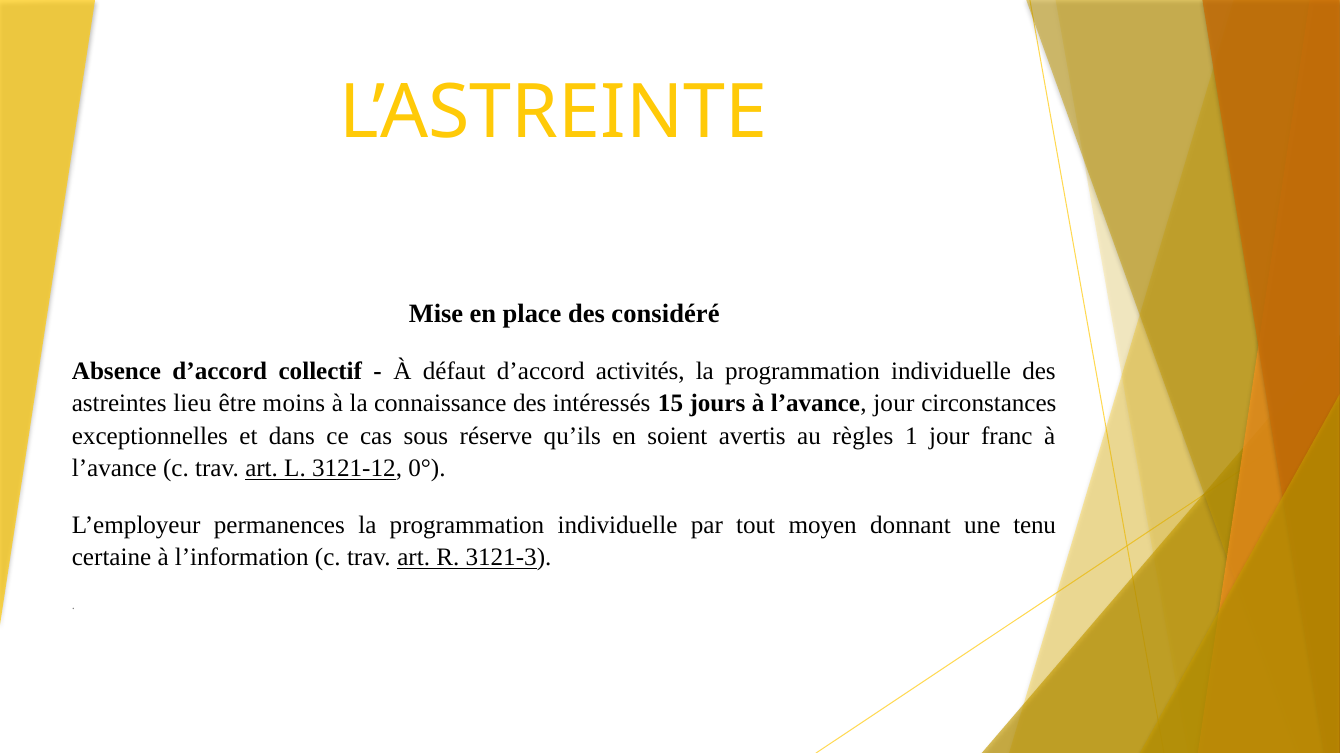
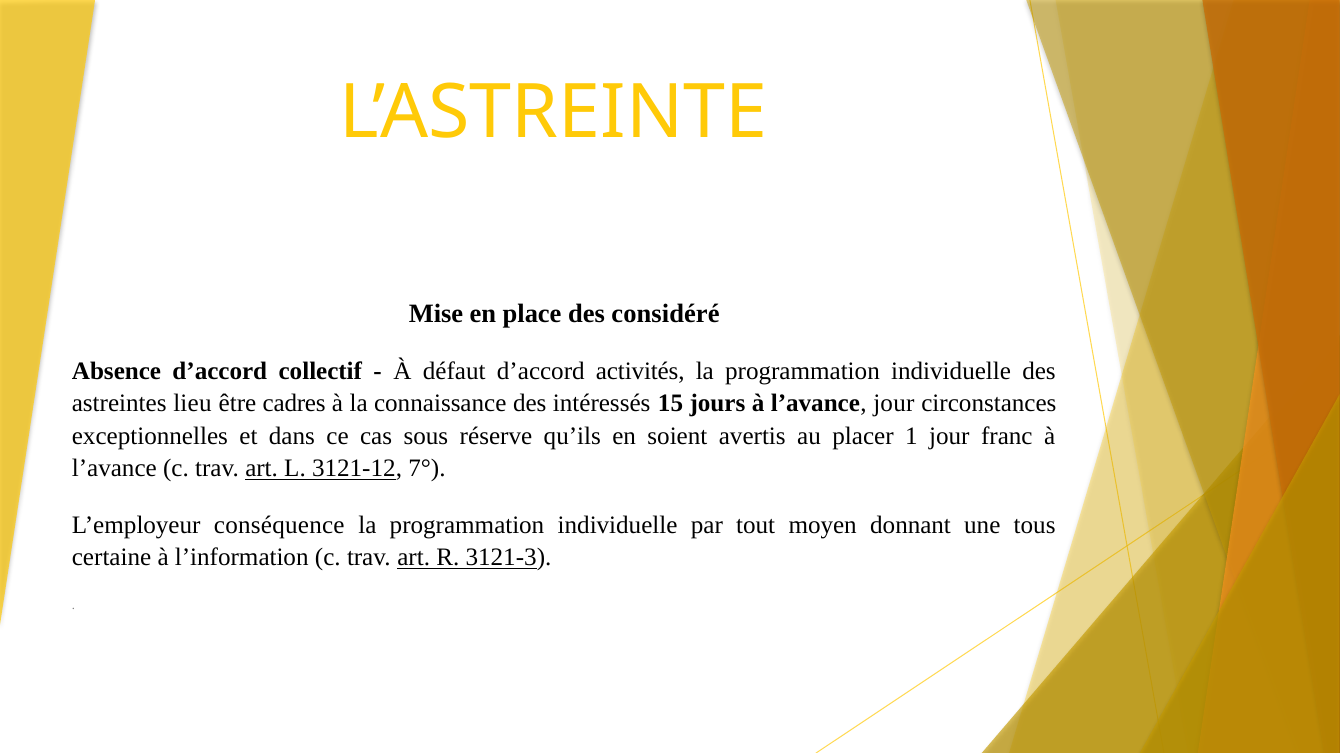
moins: moins -> cadres
règles: règles -> placer
0°: 0° -> 7°
permanences: permanences -> conséquence
tenu: tenu -> tous
